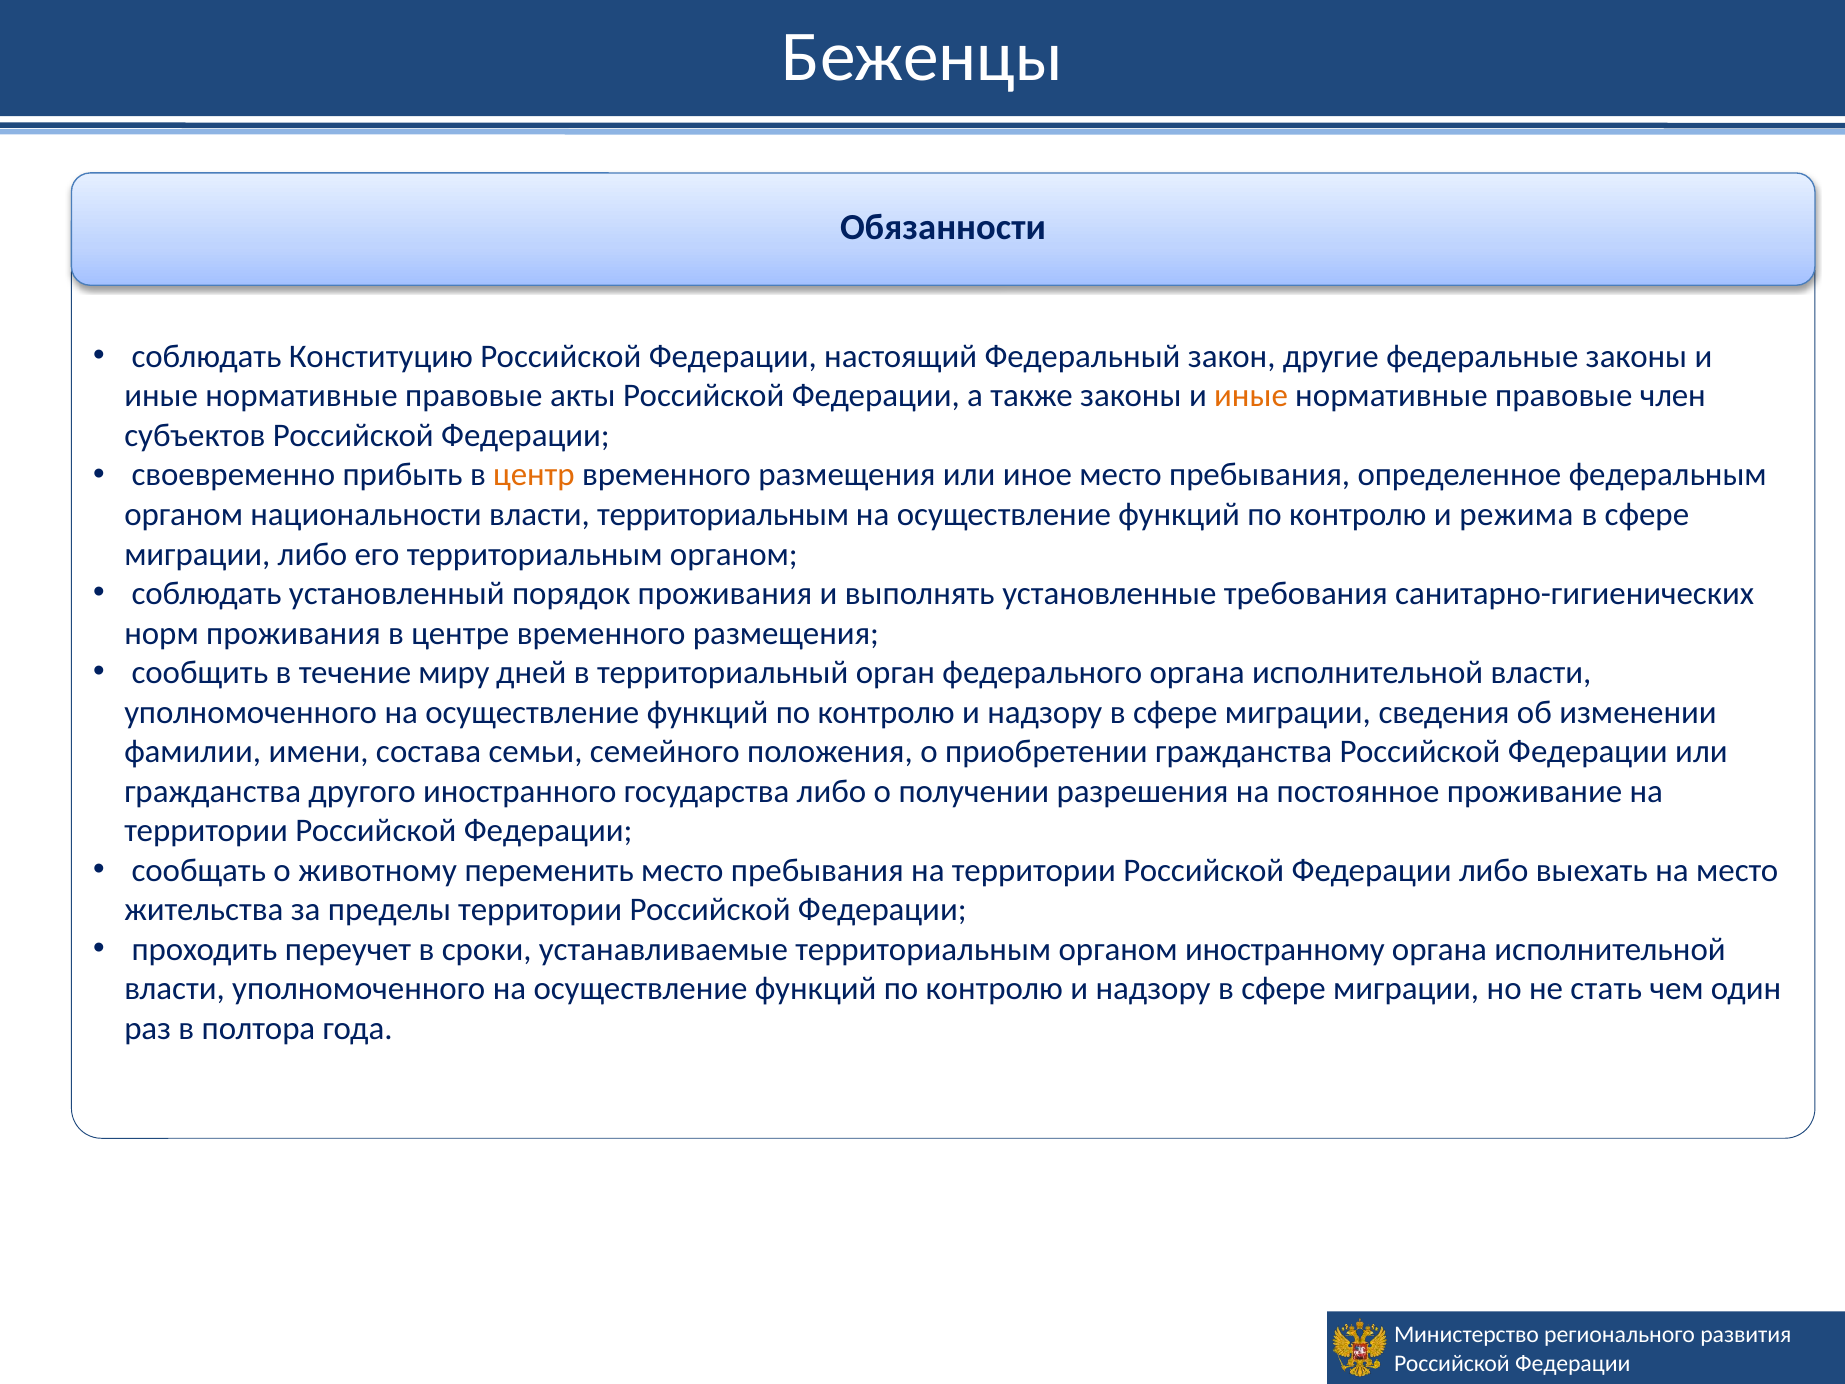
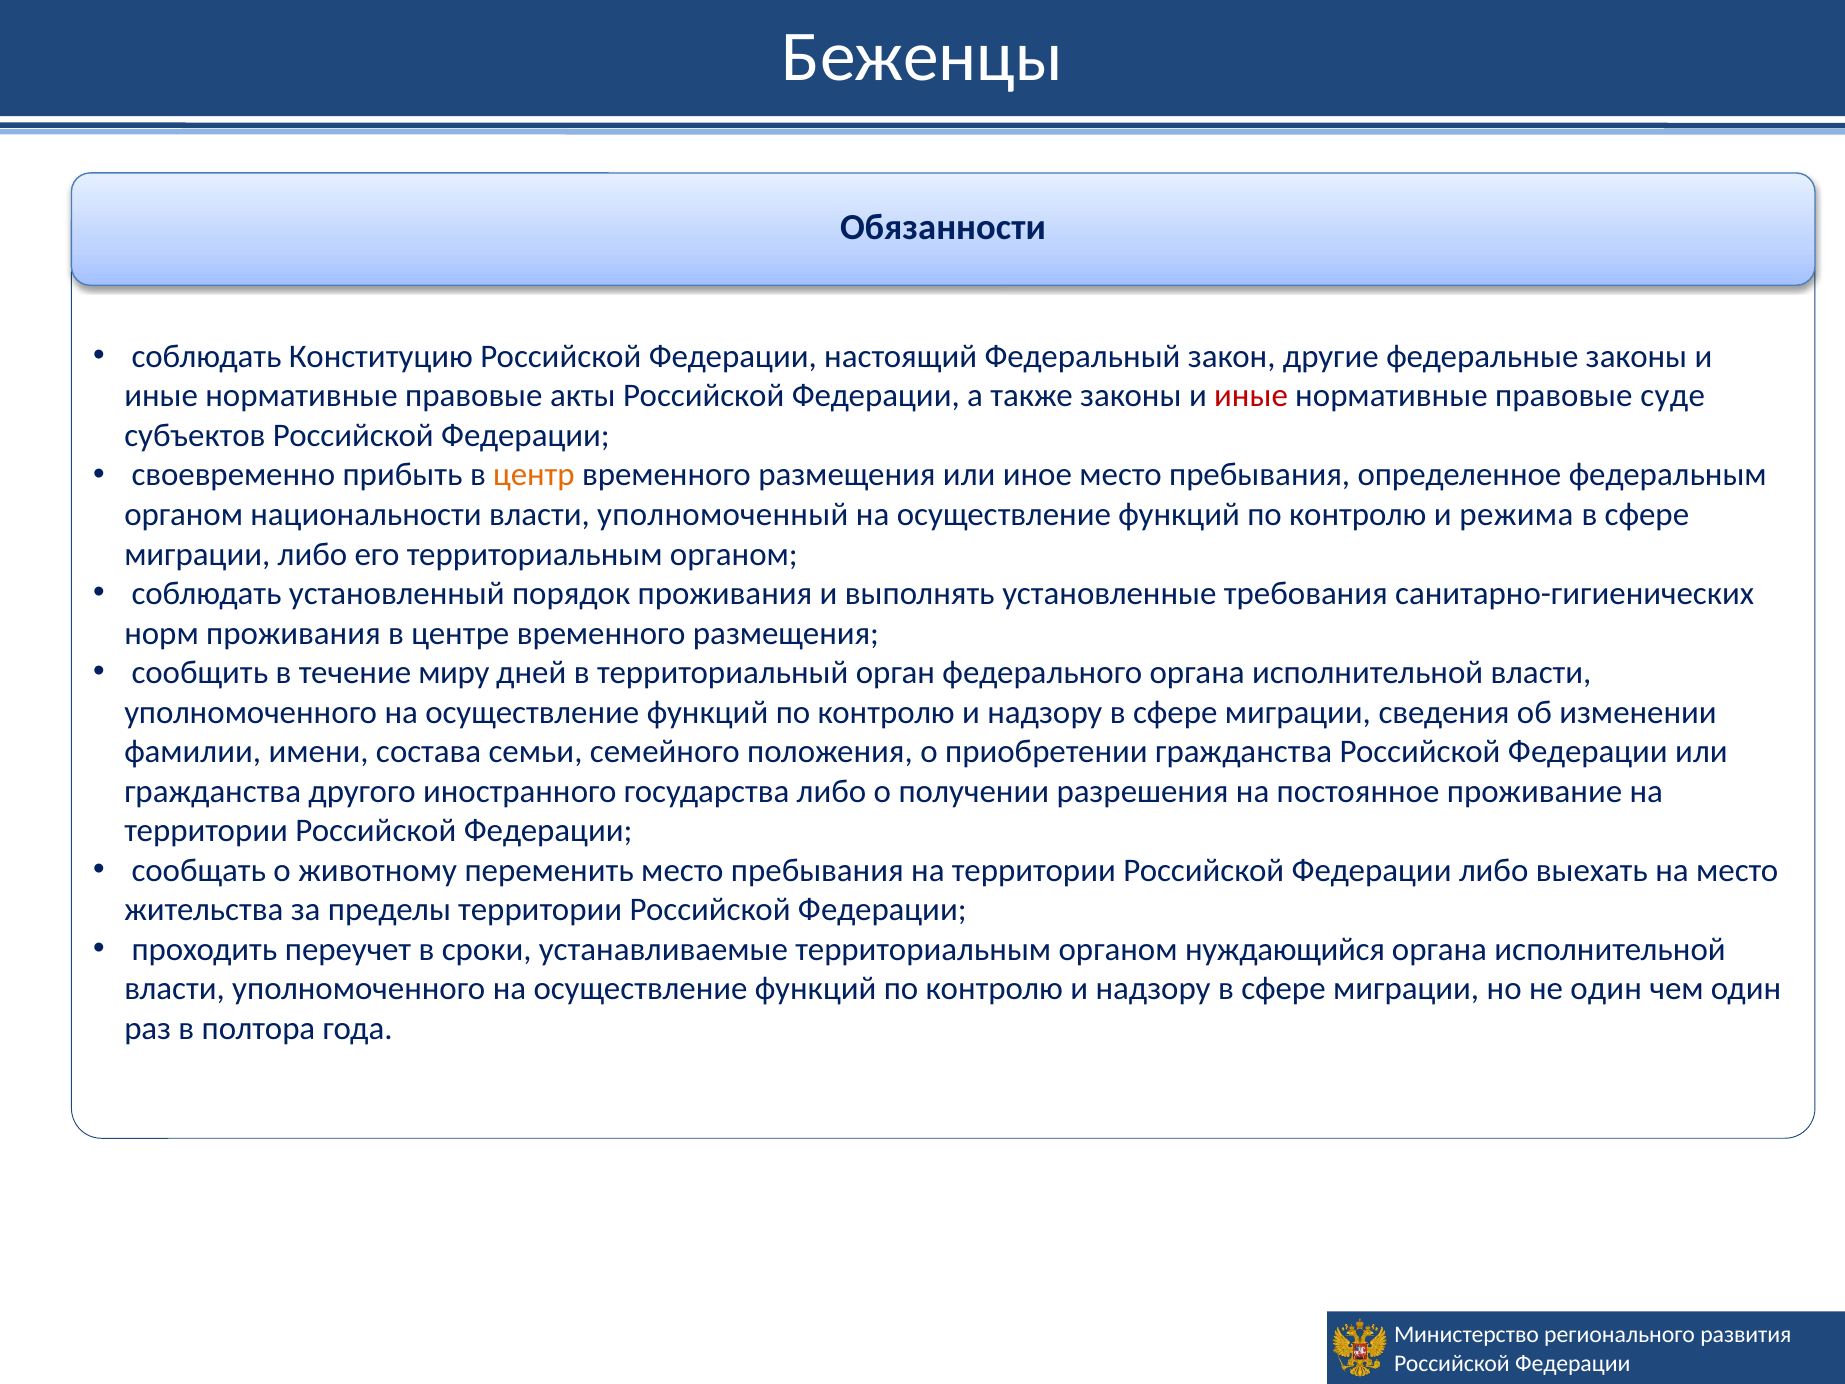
иные at (1251, 396) colour: orange -> red
член: член -> суде
власти территориальным: территориальным -> уполномоченный
иностранному: иностранному -> нуждающийся
не стать: стать -> один
